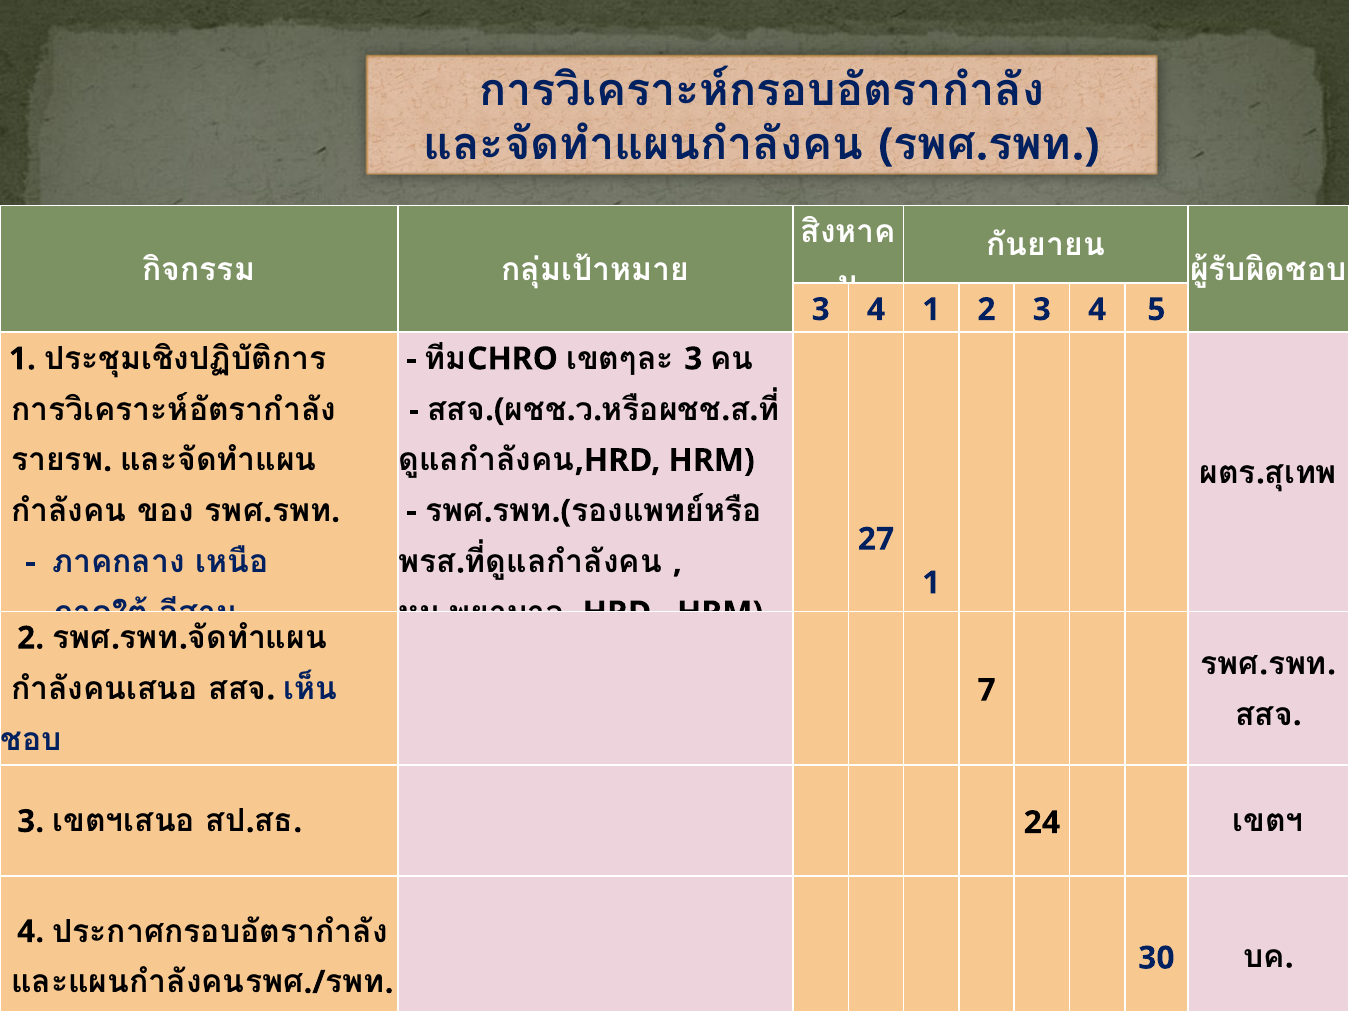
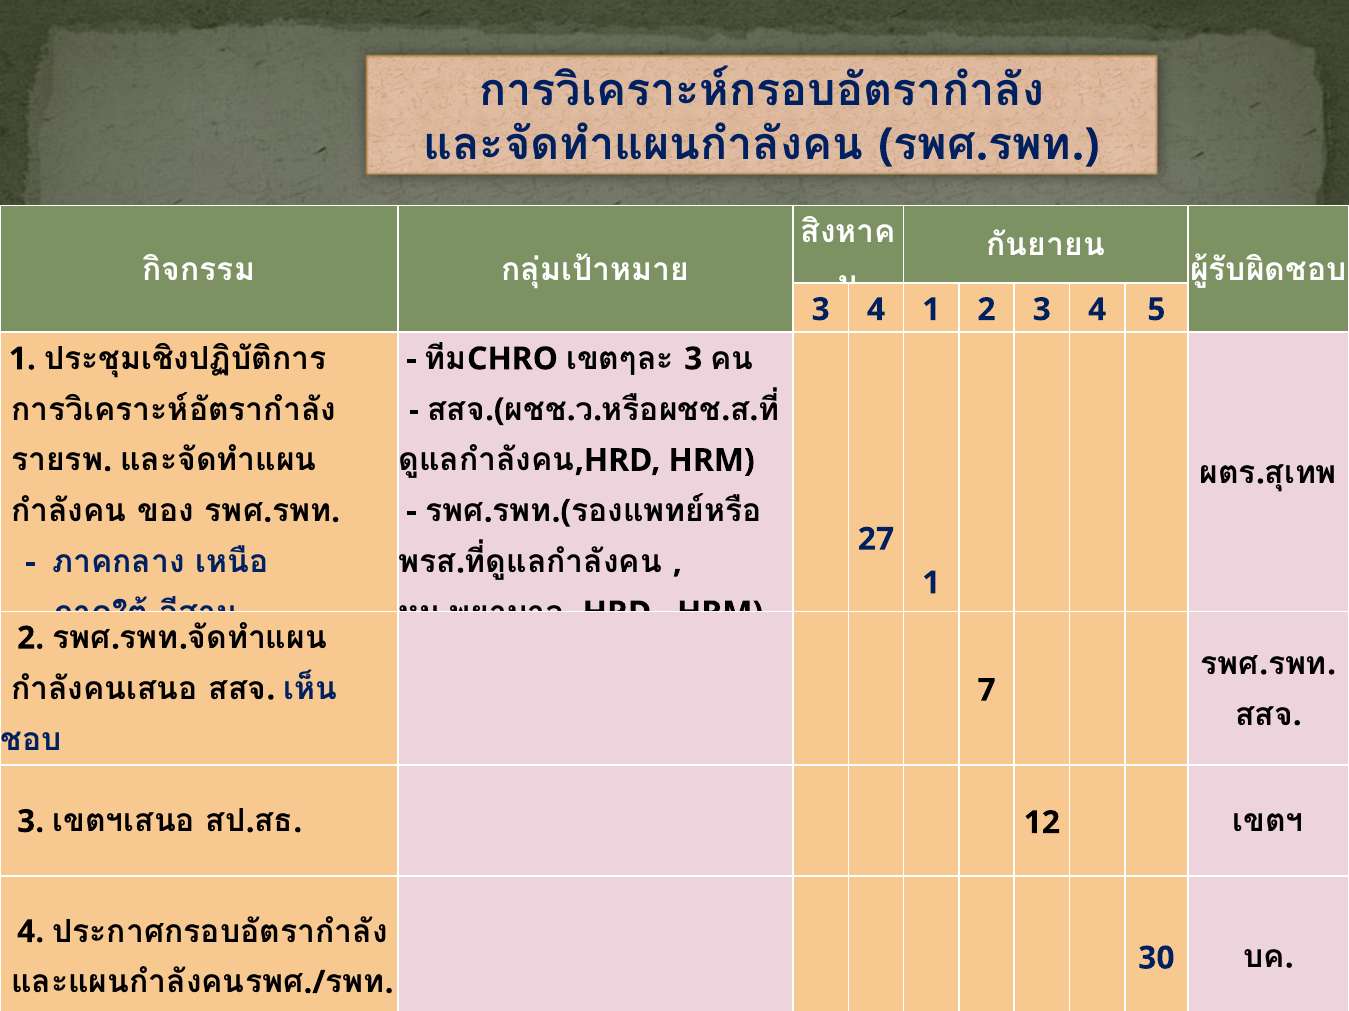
24: 24 -> 12
